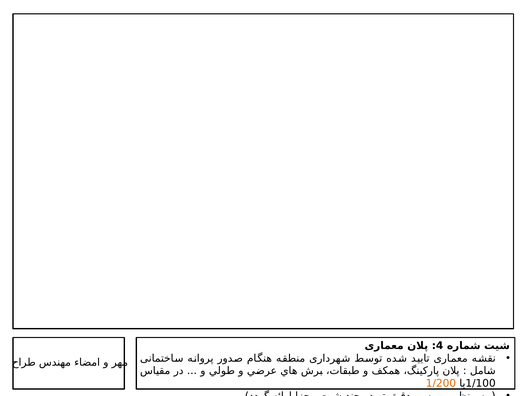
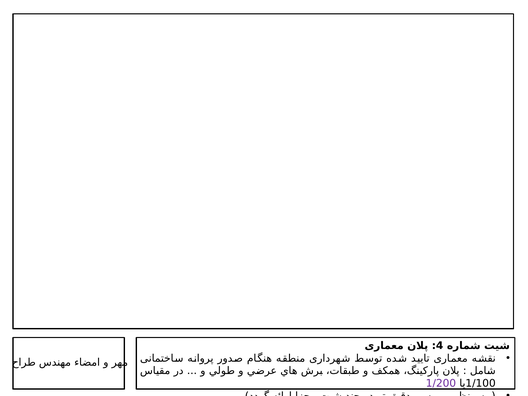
1/200 colour: orange -> purple
